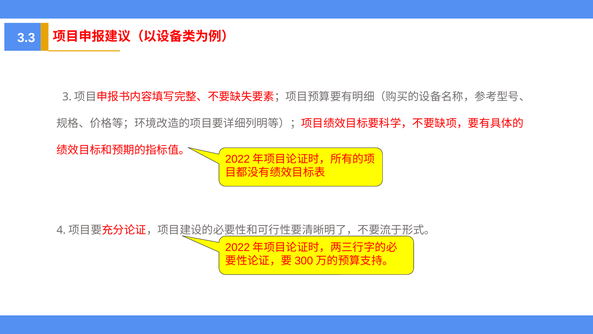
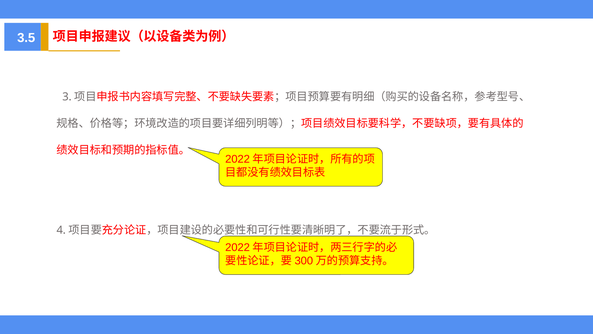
3.3: 3.3 -> 3.5
